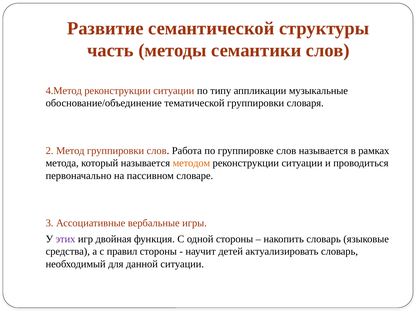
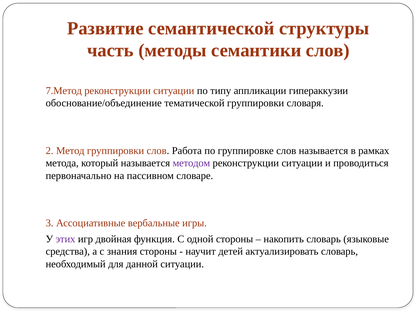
4.Метод: 4.Метод -> 7.Метод
музыкальные: музыкальные -> гипераккузии
методом colour: orange -> purple
правил: правил -> знания
